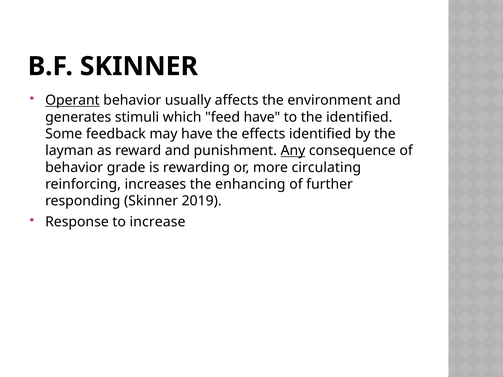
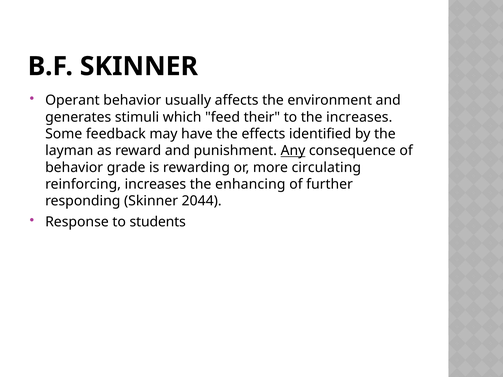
Operant underline: present -> none
feed have: have -> their
the identified: identified -> increases
2019: 2019 -> 2044
increase: increase -> students
